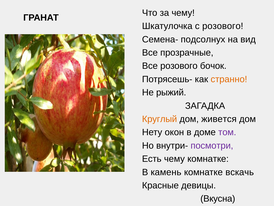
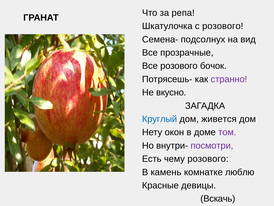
за чему: чему -> репа
странно colour: orange -> purple
рыжий: рыжий -> вкусно
Круглый colour: orange -> blue
чему комнатке: комнатке -> розового
вскачь: вскачь -> люблю
Вкусна: Вкусна -> Вскачь
